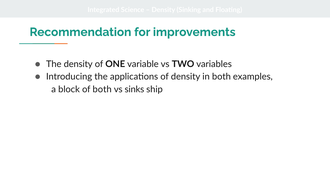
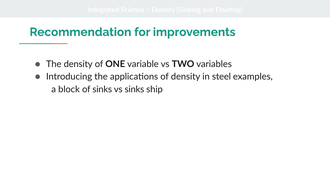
in both: both -> steel
of both: both -> sinks
